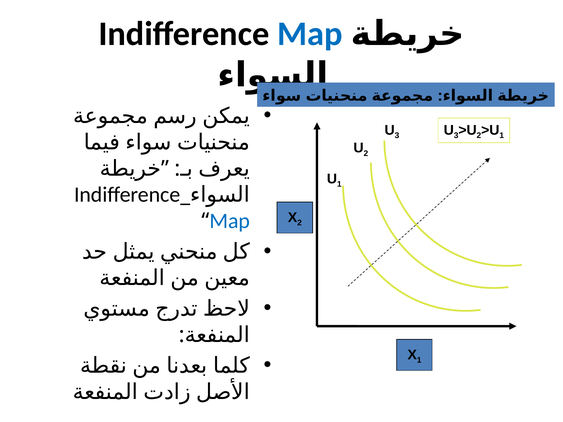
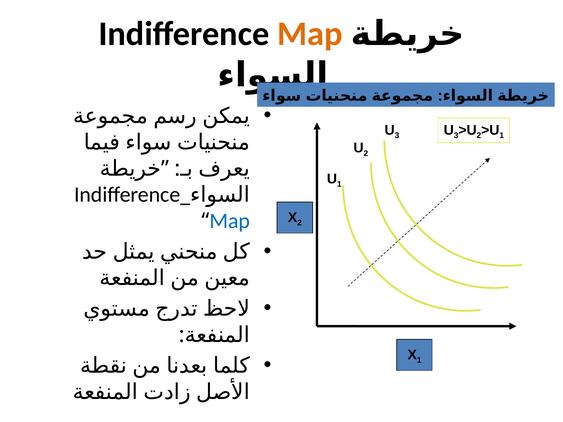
Map at (310, 34) colour: blue -> orange
